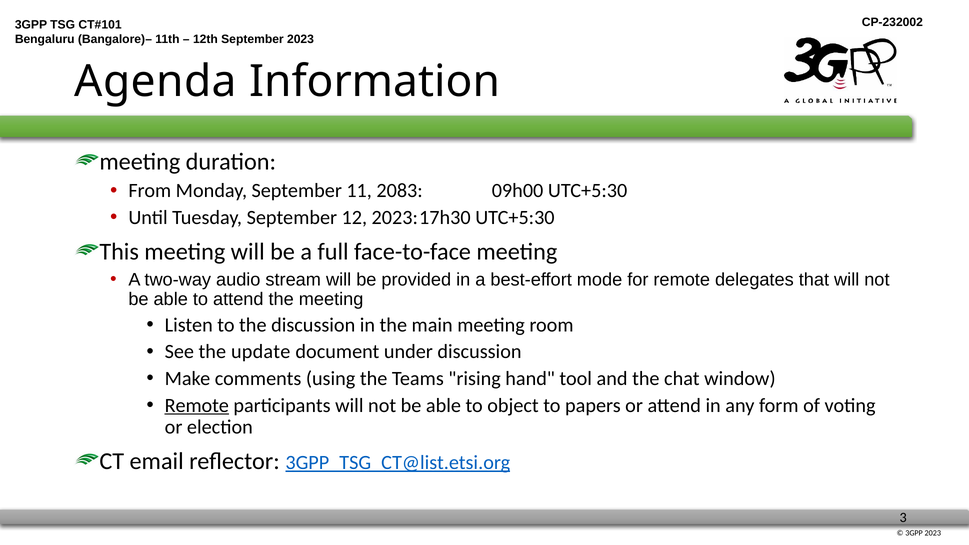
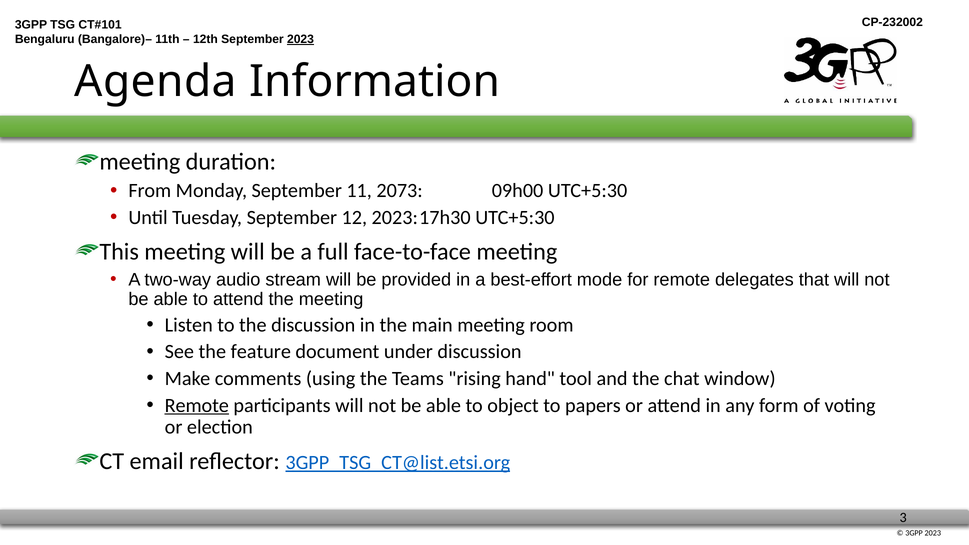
2023 at (300, 39) underline: none -> present
2083: 2083 -> 2073
update: update -> feature
